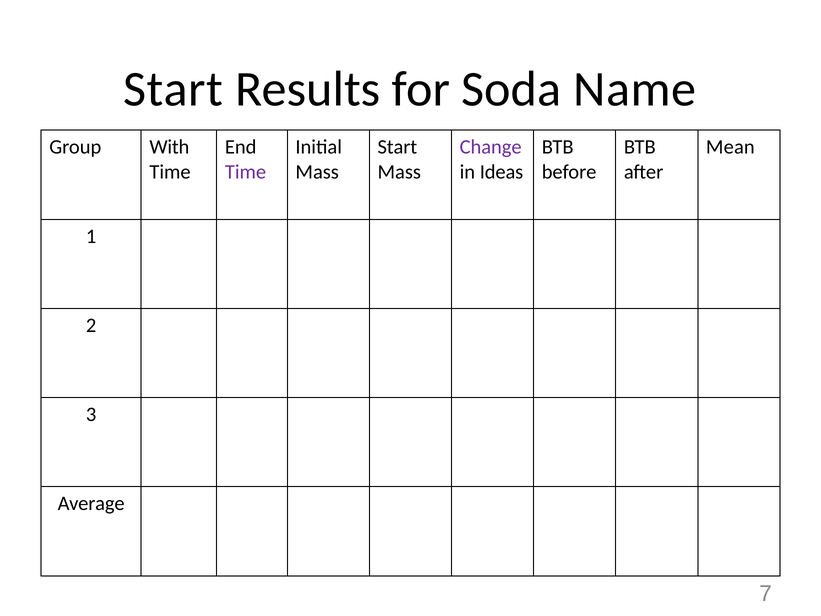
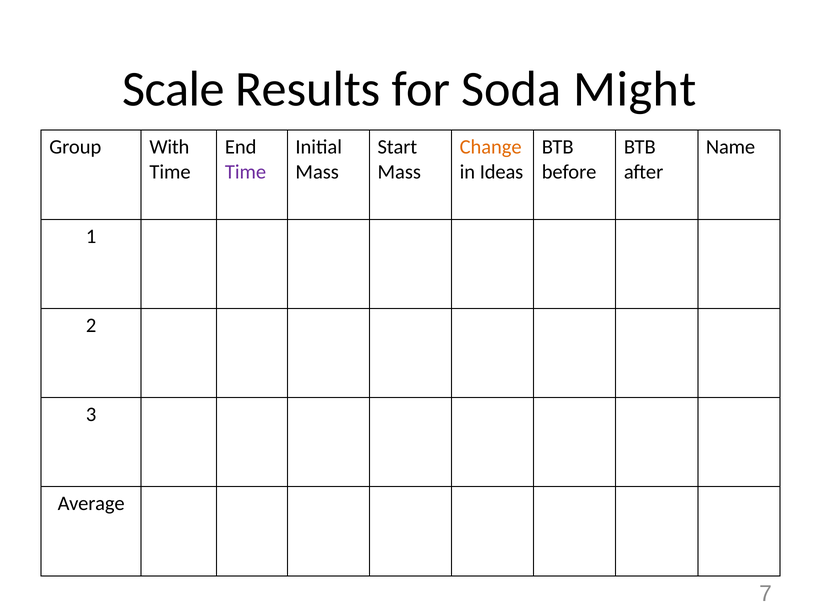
Start at (173, 89): Start -> Scale
Name: Name -> Might
Change colour: purple -> orange
Mean: Mean -> Name
